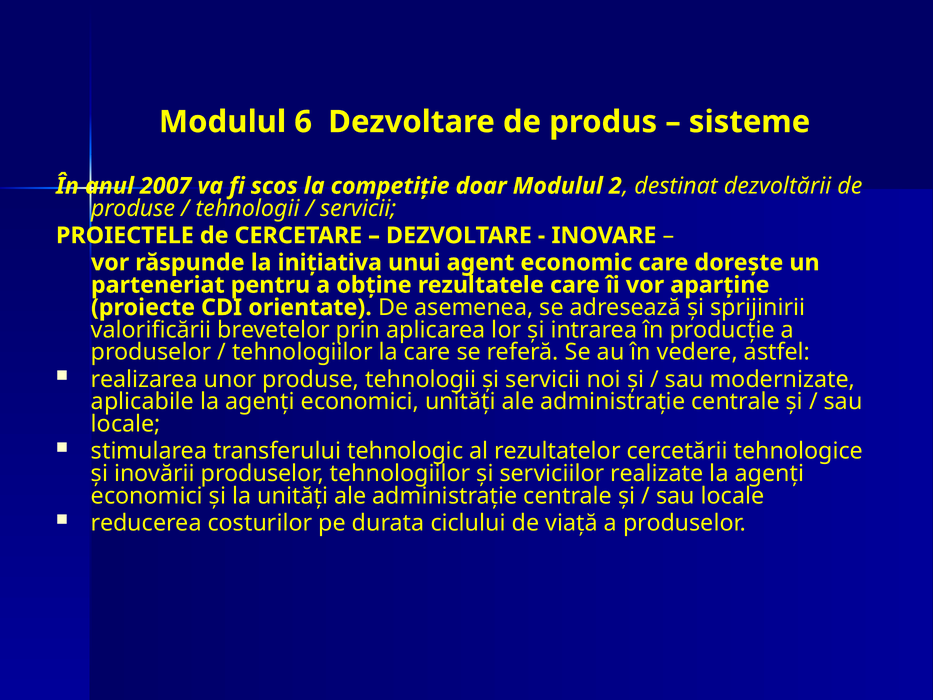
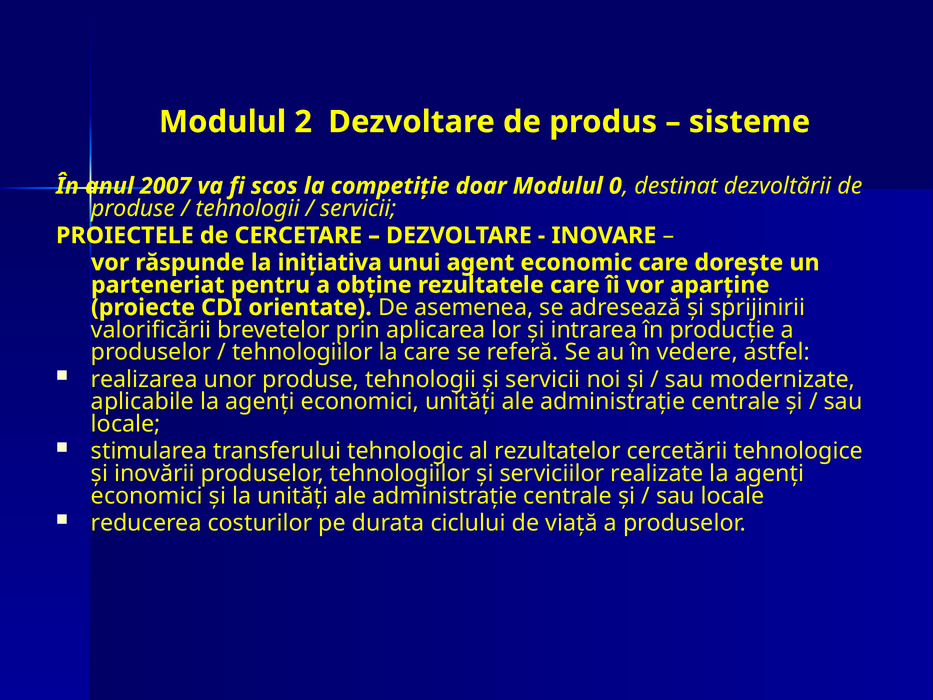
6: 6 -> 2
2: 2 -> 0
